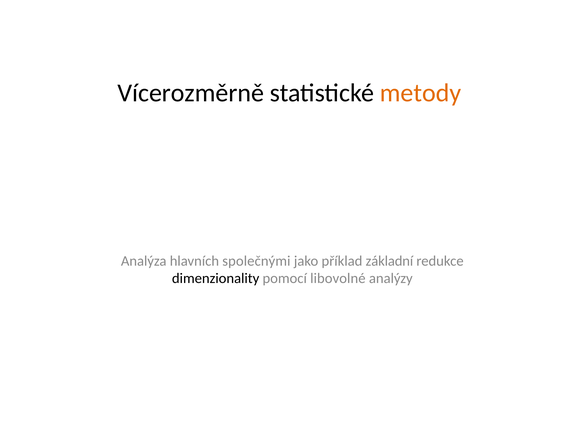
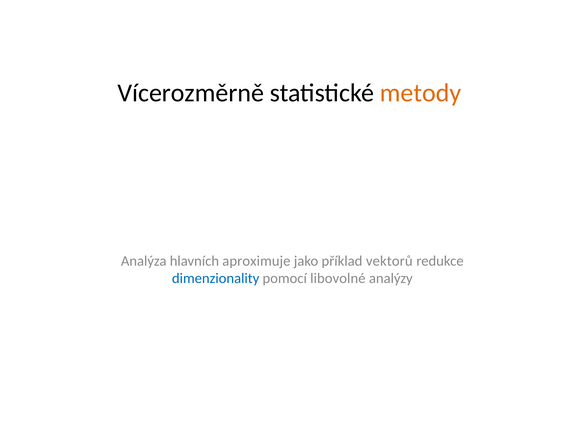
společnými: společnými -> aproximuje
základní: základní -> vektorů
dimenzionality colour: black -> blue
